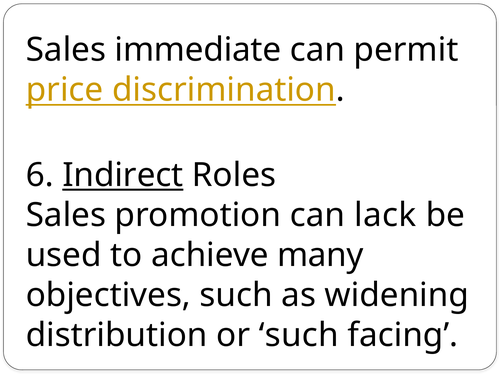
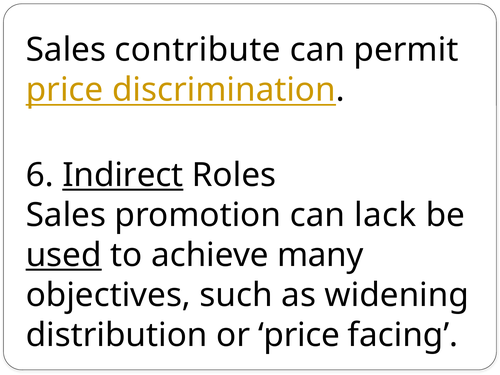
immediate: immediate -> contribute
used underline: none -> present
or such: such -> price
